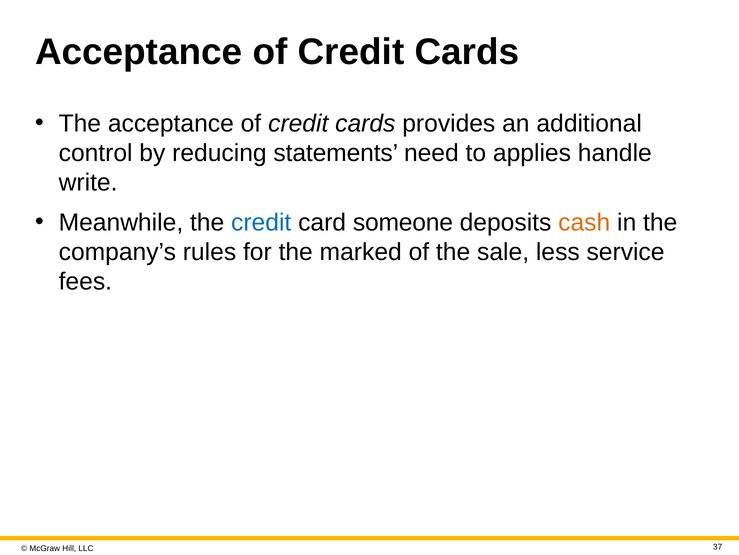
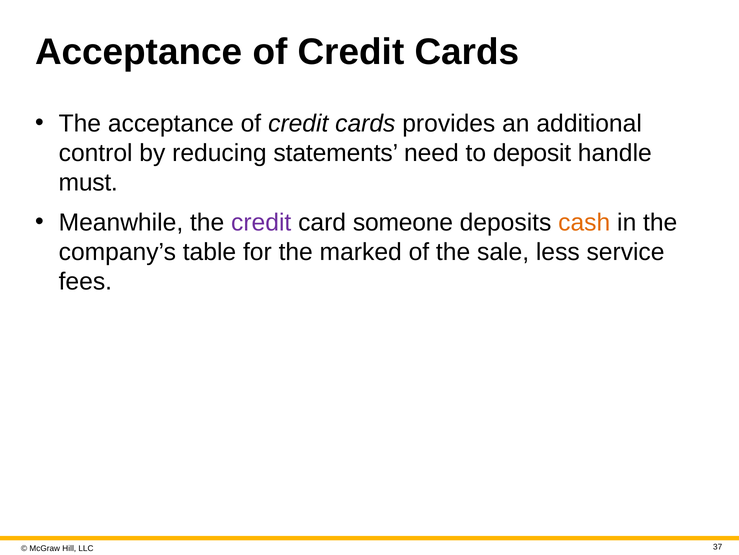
applies: applies -> deposit
write: write -> must
credit at (261, 222) colour: blue -> purple
rules: rules -> table
